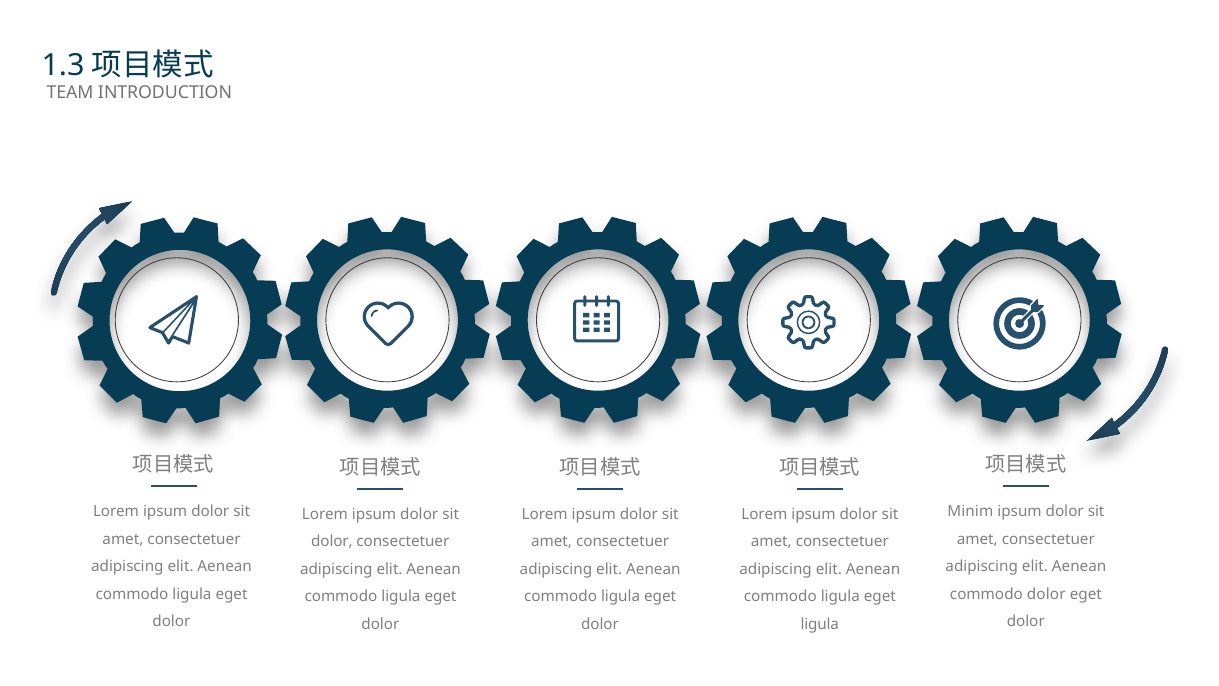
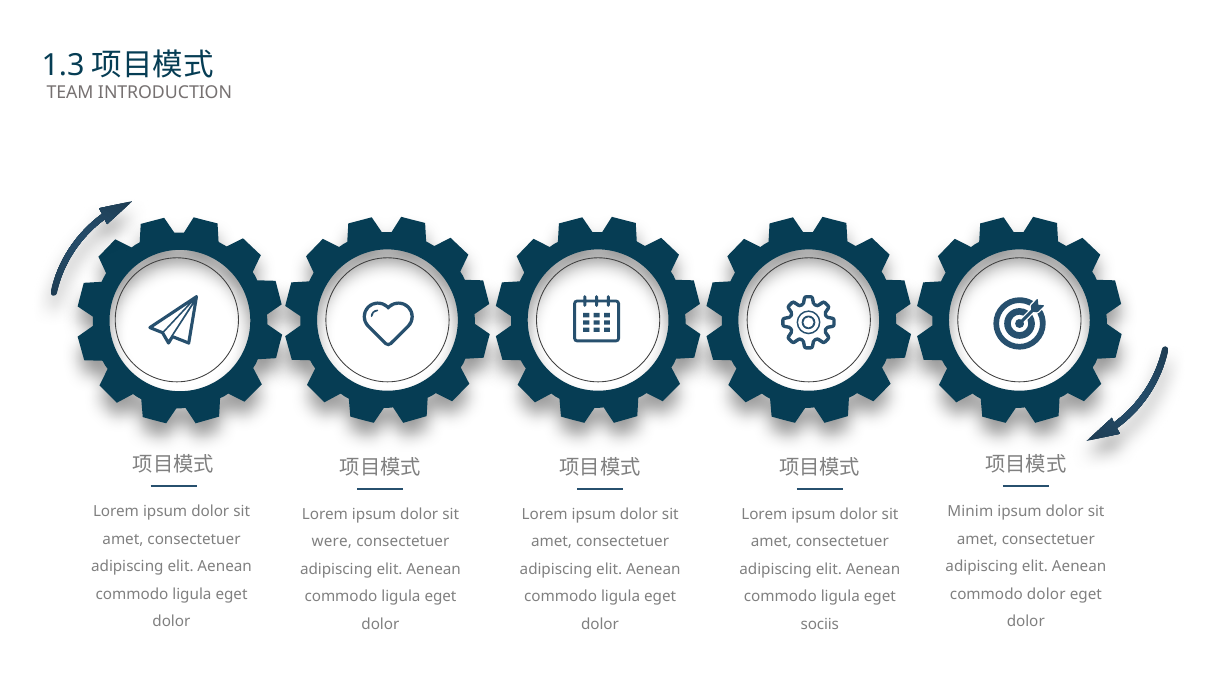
dolor at (332, 542): dolor -> were
ligula at (820, 624): ligula -> sociis
